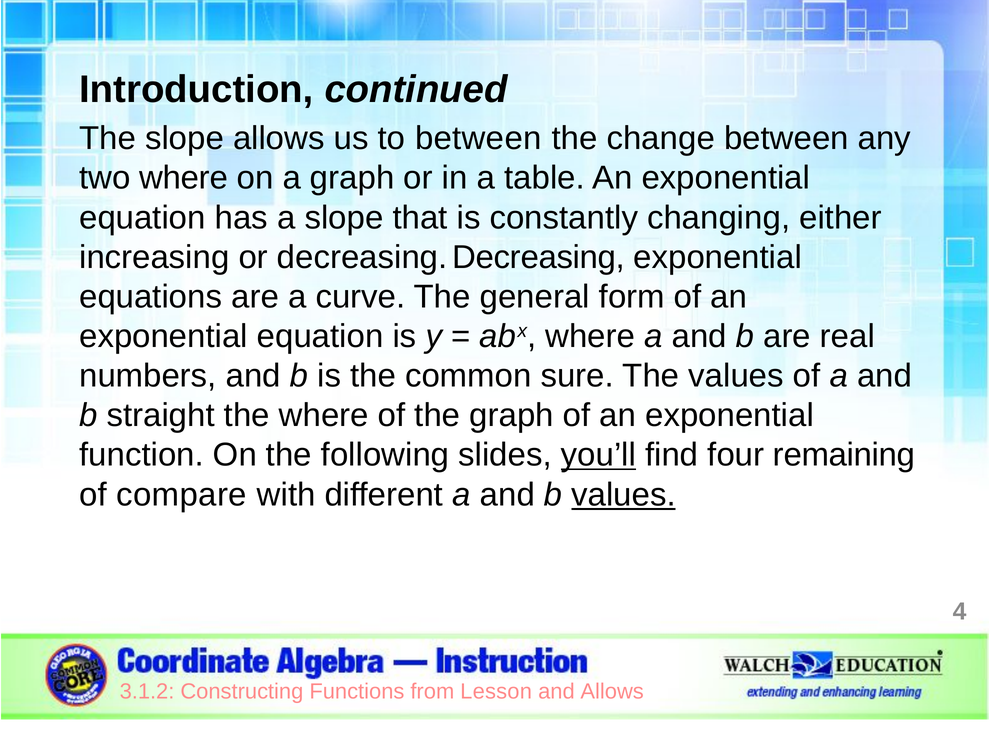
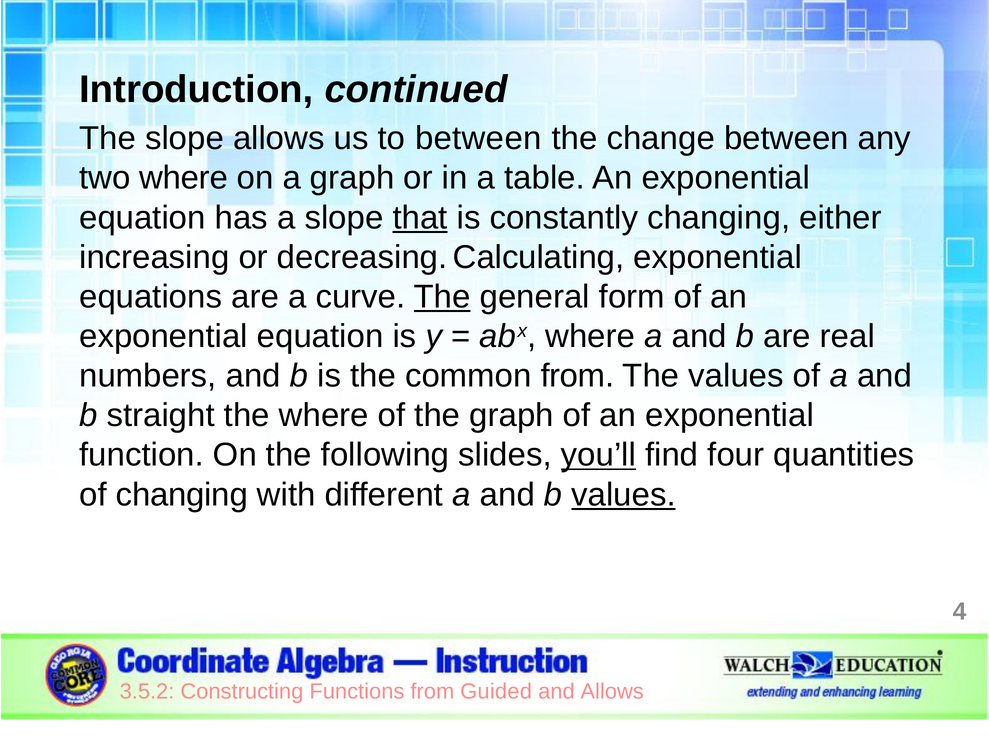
that underline: none -> present
decreasing Decreasing: Decreasing -> Calculating
The at (442, 297) underline: none -> present
common sure: sure -> from
remaining: remaining -> quantities
of compare: compare -> changing
3.1.2: 3.1.2 -> 3.5.2
Lesson: Lesson -> Guided
